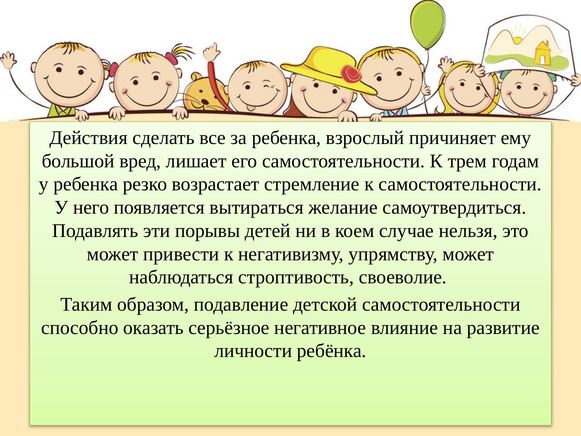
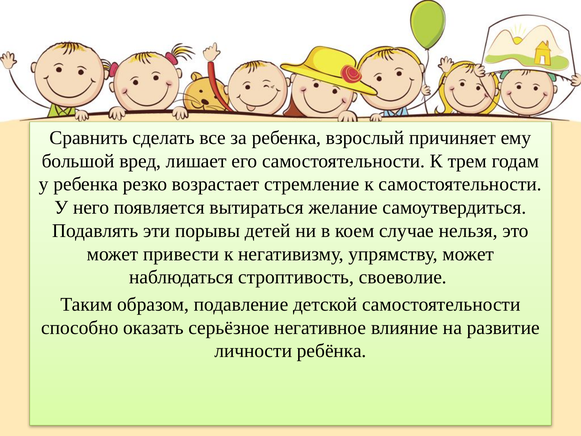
Действия: Действия -> Сравнить
